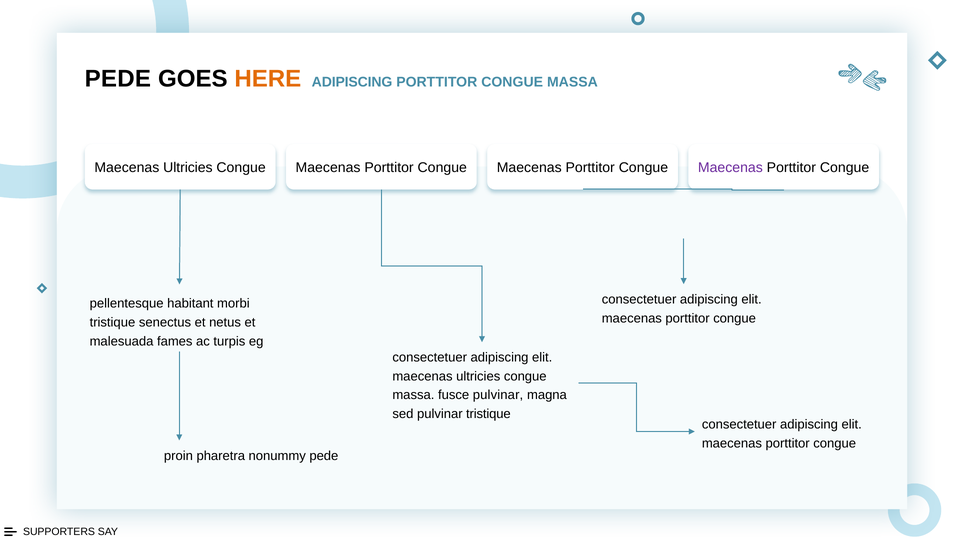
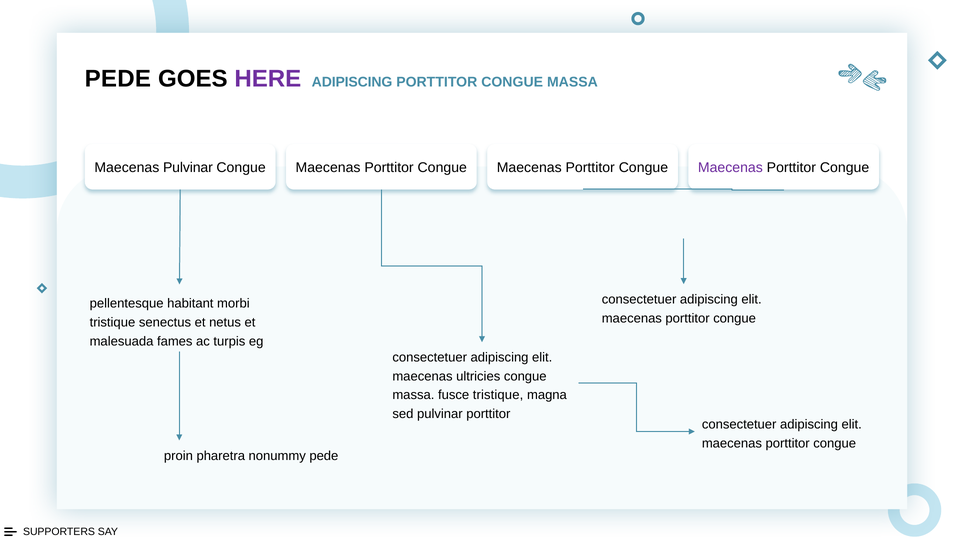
HERE colour: orange -> purple
Ultricies at (188, 168): Ultricies -> Pulvinar
fusce pulvinar: pulvinar -> tristique
pulvinar tristique: tristique -> porttitor
